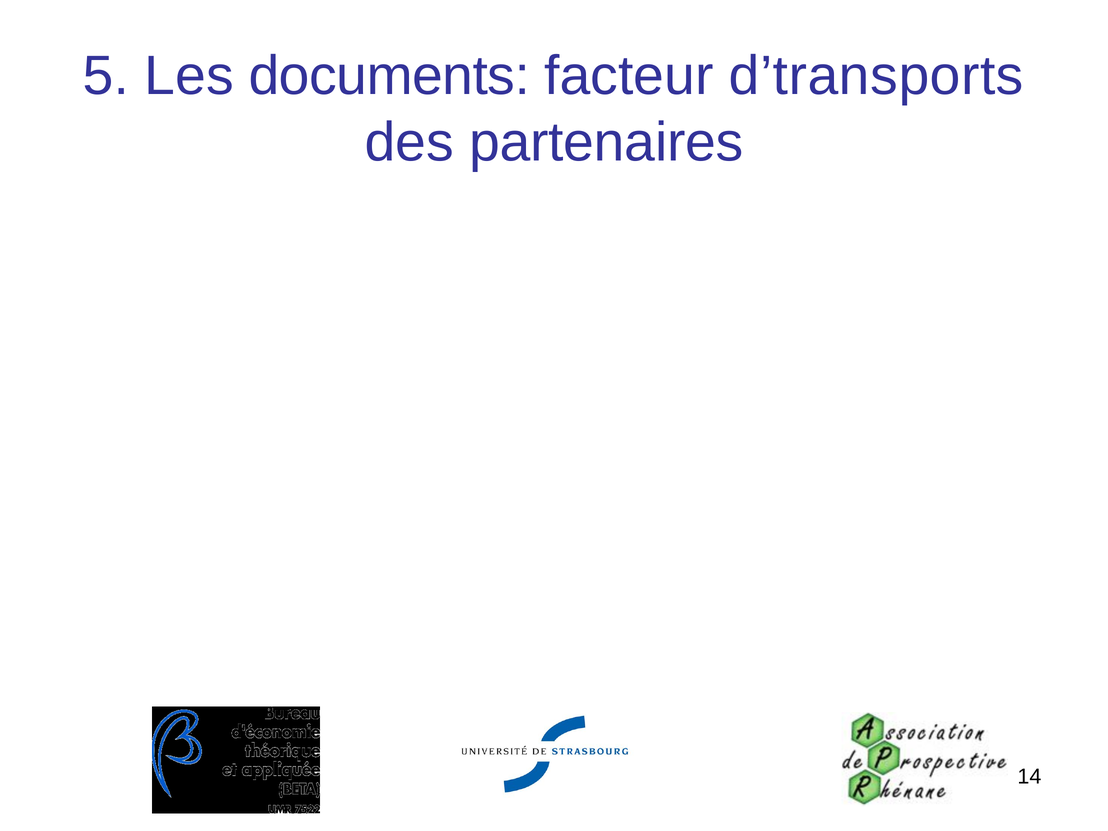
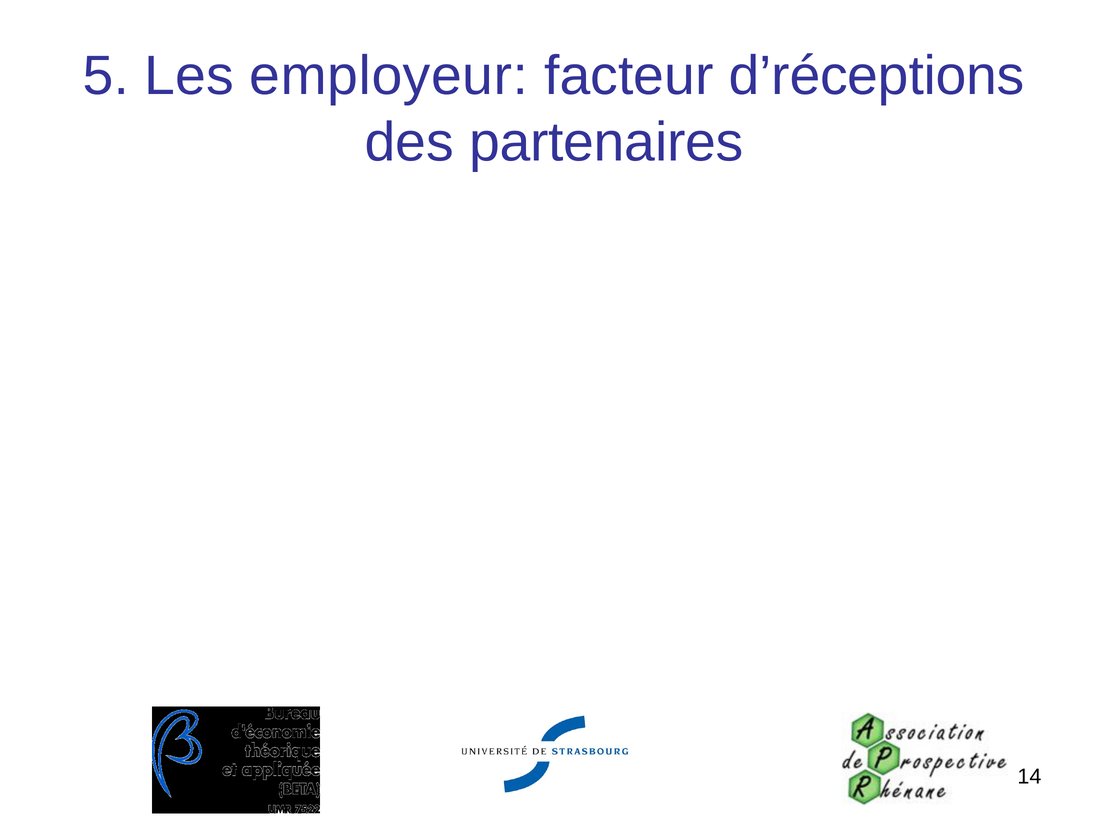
documents: documents -> employeur
d’transports: d’transports -> d’réceptions
